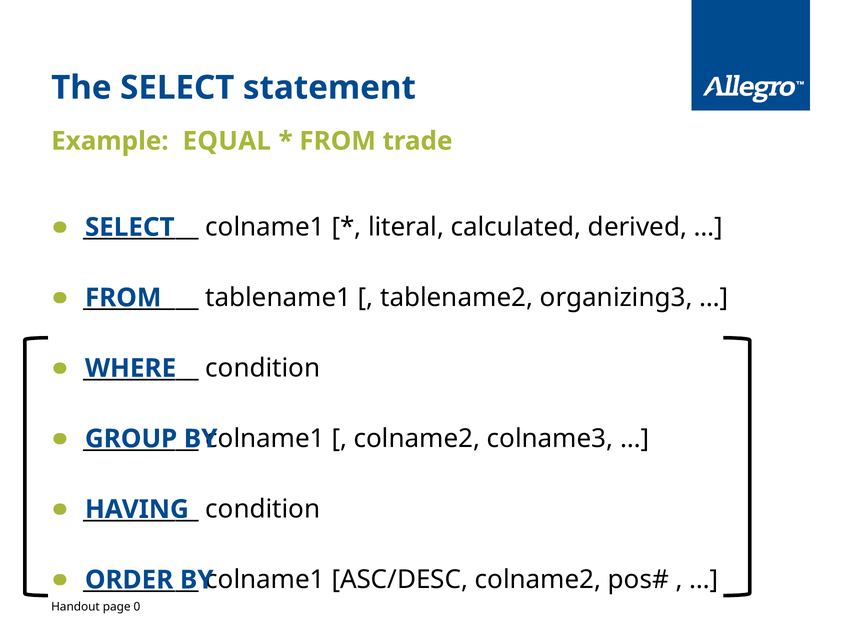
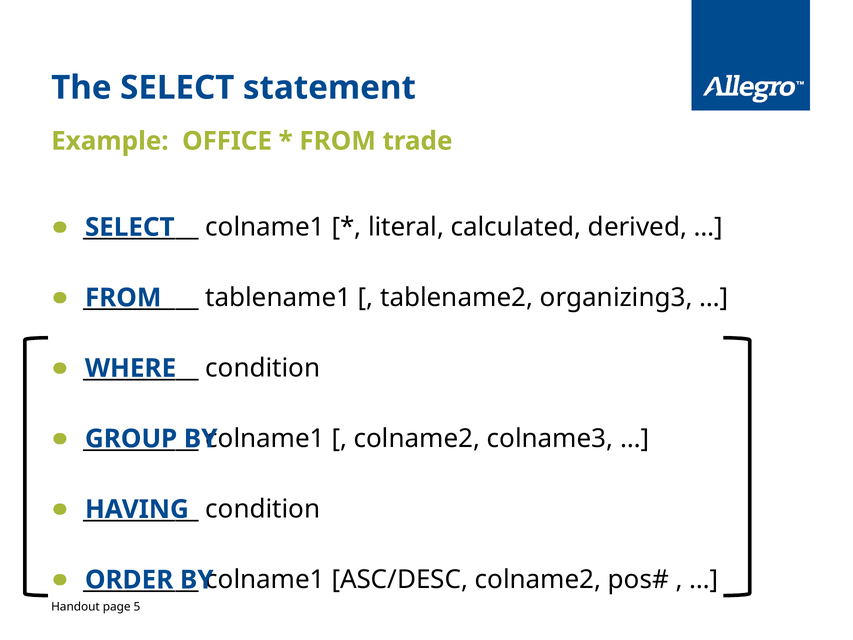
EQUAL: EQUAL -> OFFICE
0: 0 -> 5
